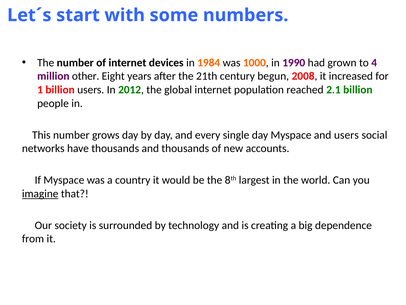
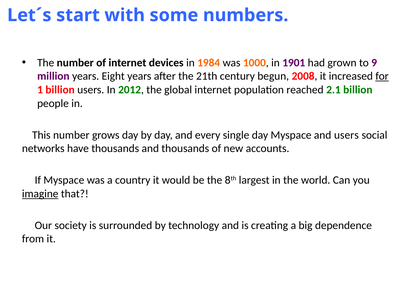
1990: 1990 -> 1901
4: 4 -> 9
million other: other -> years
for underline: none -> present
